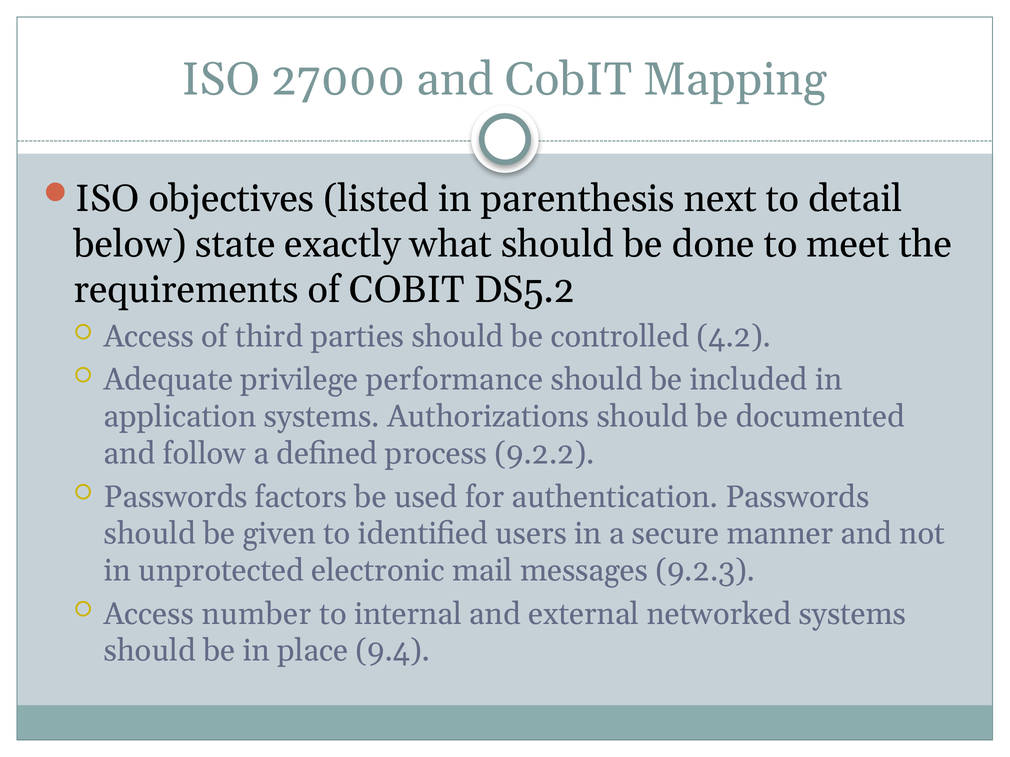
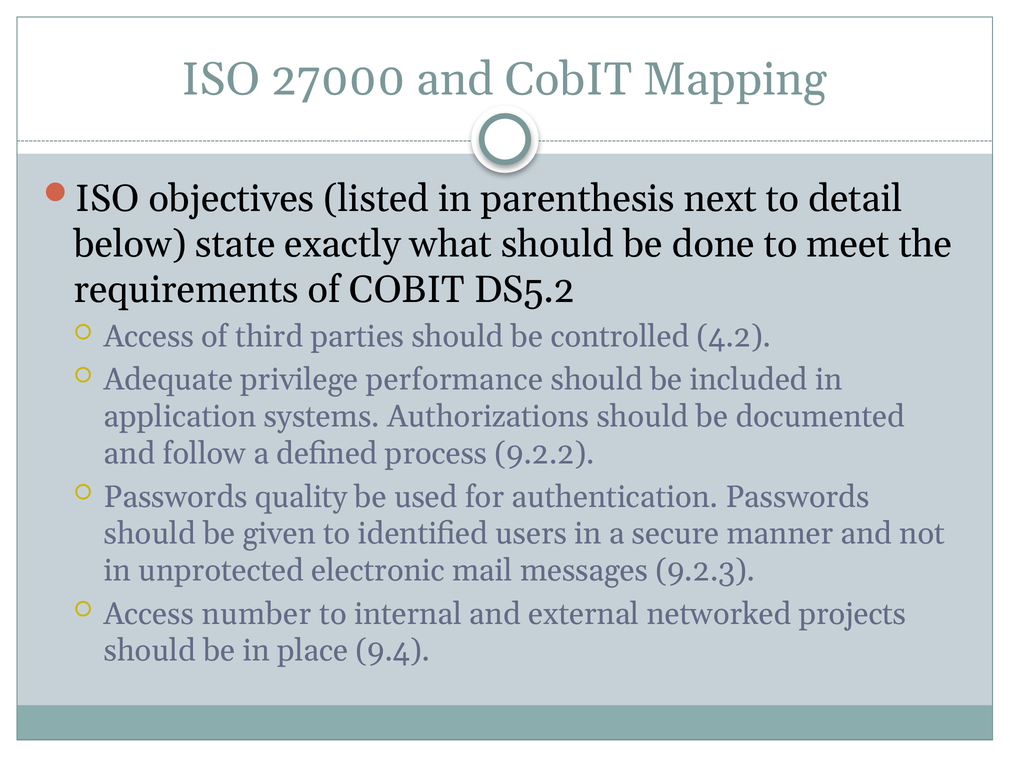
factors: factors -> quality
networked systems: systems -> projects
